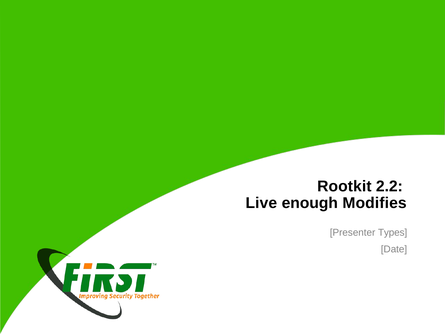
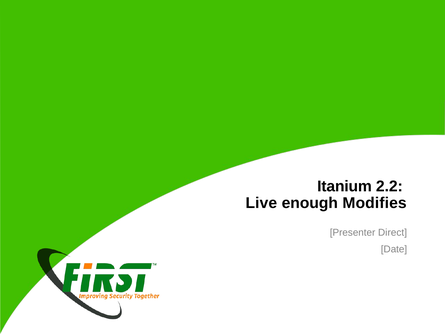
Rootkit: Rootkit -> Itanium
Types: Types -> Direct
